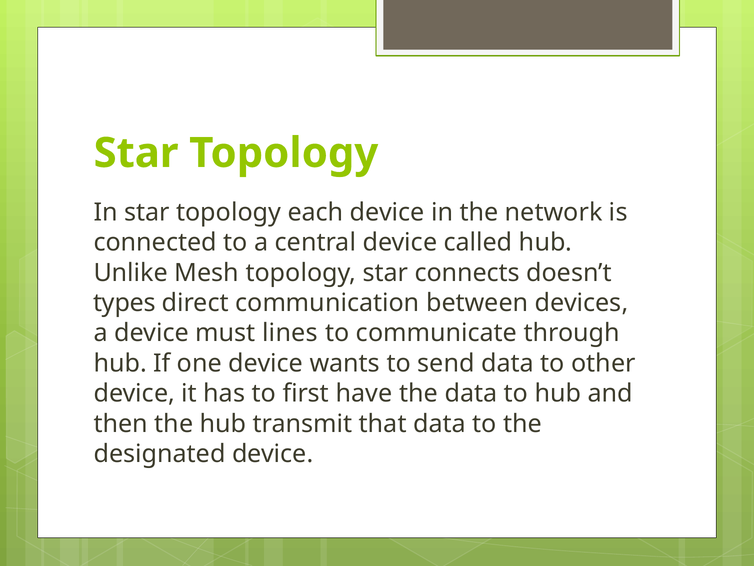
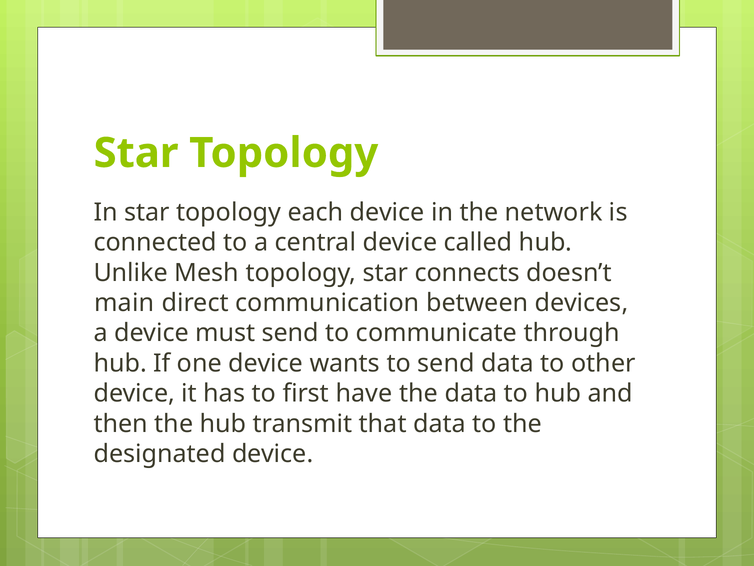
types: types -> main
must lines: lines -> send
